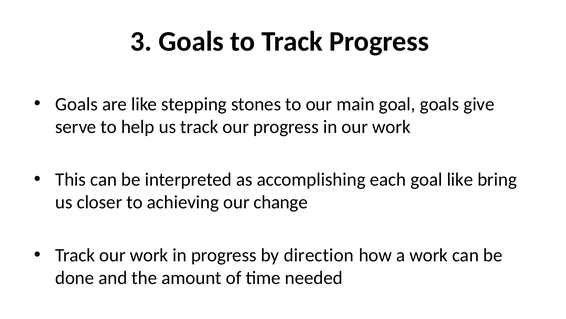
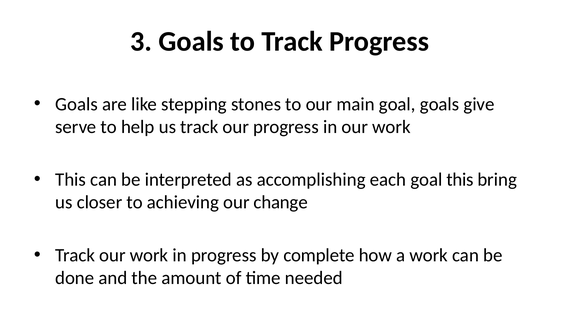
goal like: like -> this
direction: direction -> complete
